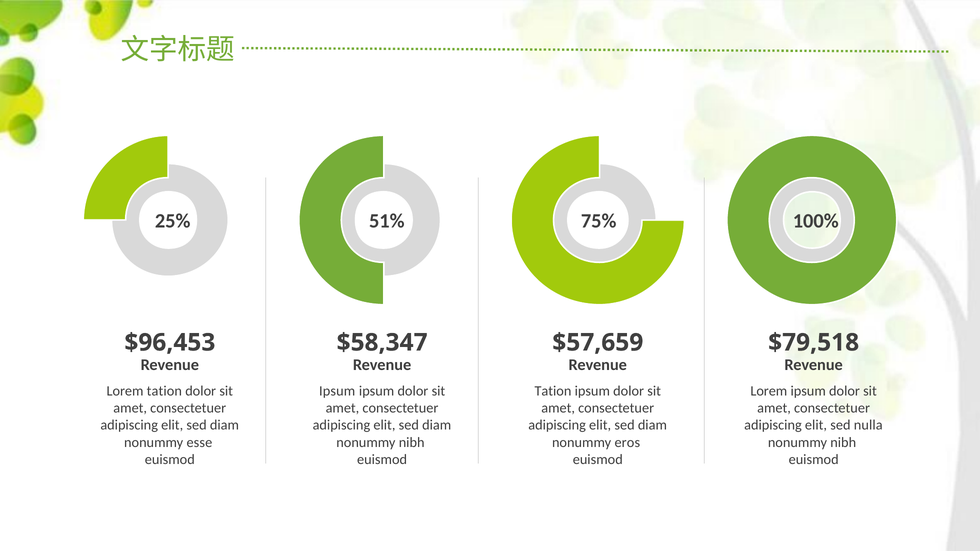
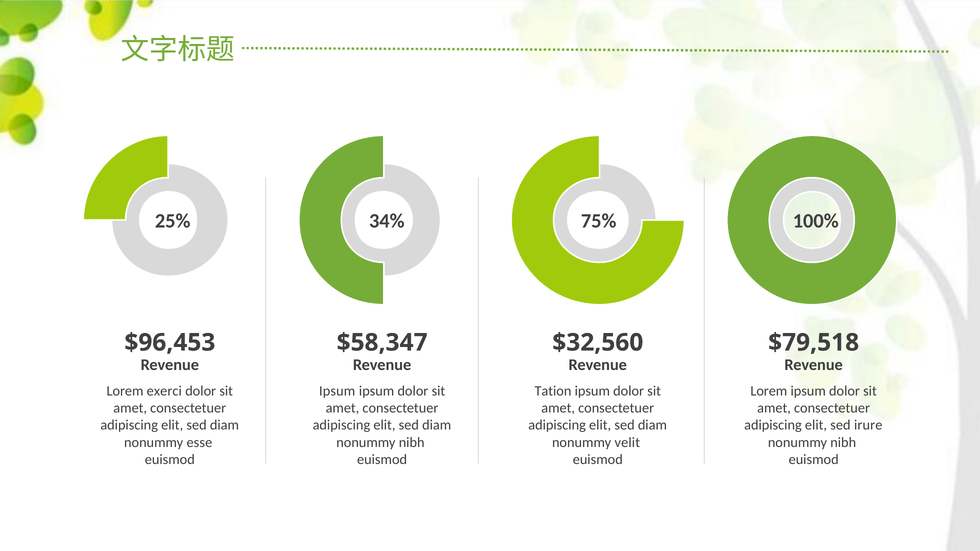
51%: 51% -> 34%
$57,659: $57,659 -> $32,560
Lorem tation: tation -> exerci
nulla: nulla -> irure
eros: eros -> velit
